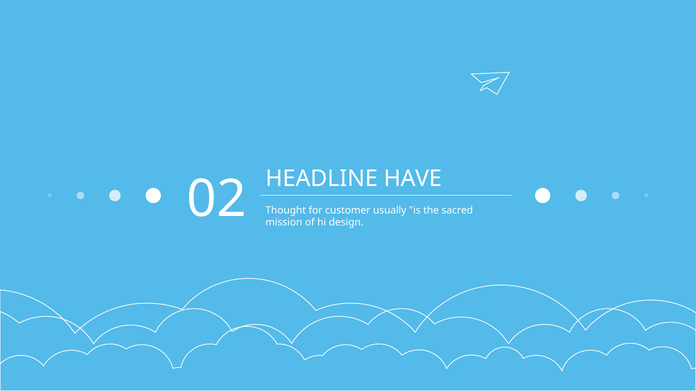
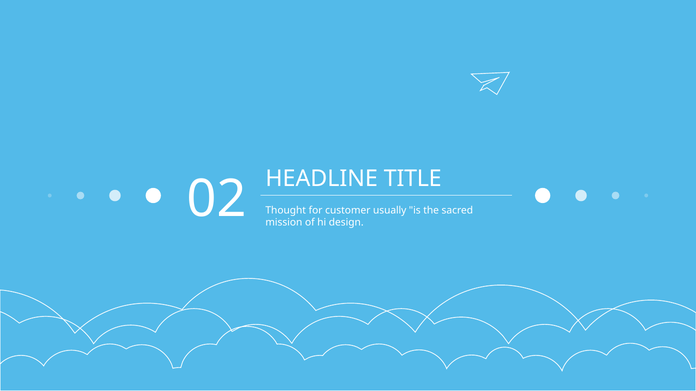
HAVE: HAVE -> TITLE
